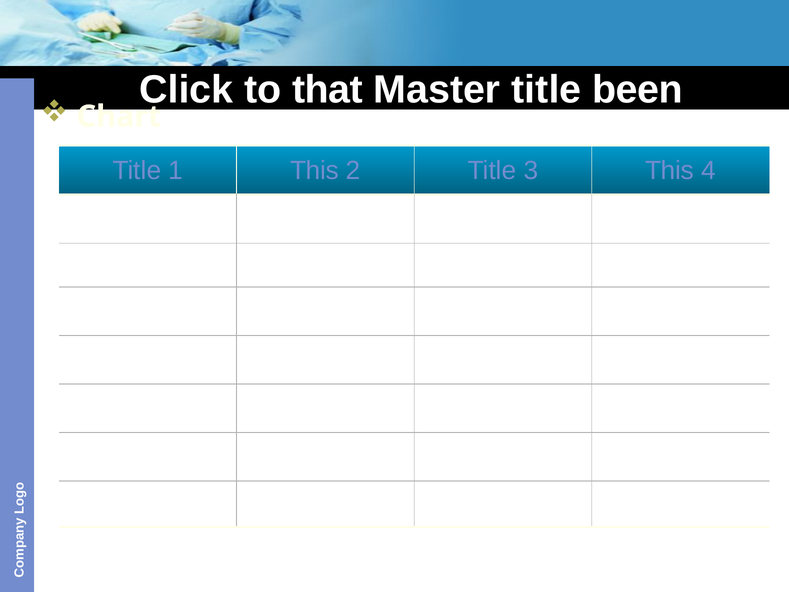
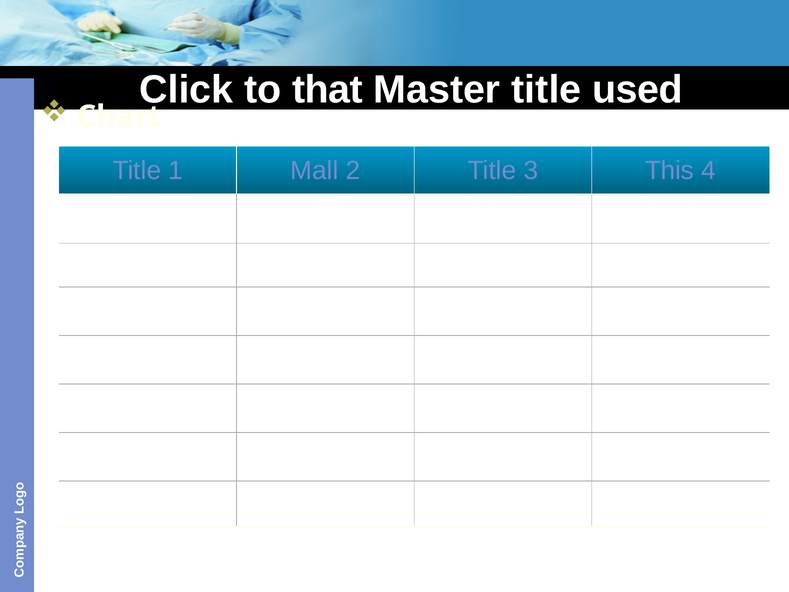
been: been -> used
1 This: This -> Mall
